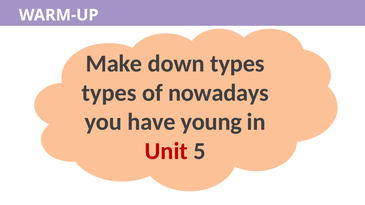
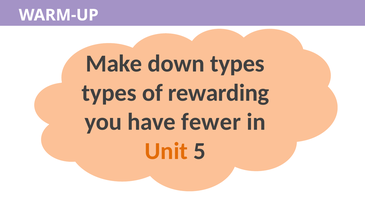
nowadays: nowadays -> rewarding
young: young -> fewer
Unit colour: red -> orange
